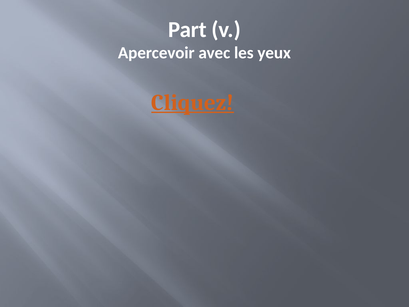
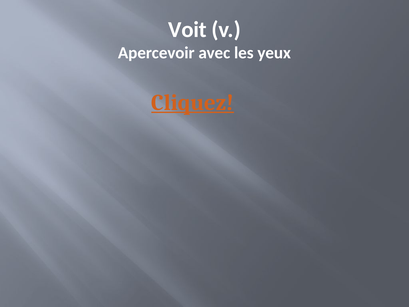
Part: Part -> Voit
